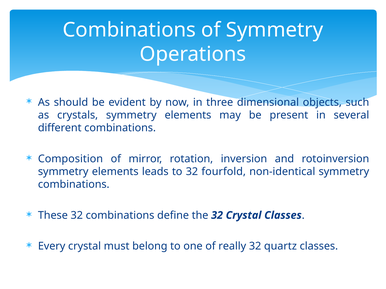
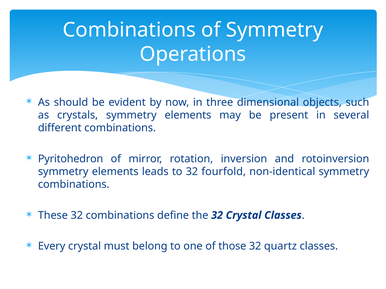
Composition: Composition -> Pyritohedron
really: really -> those
